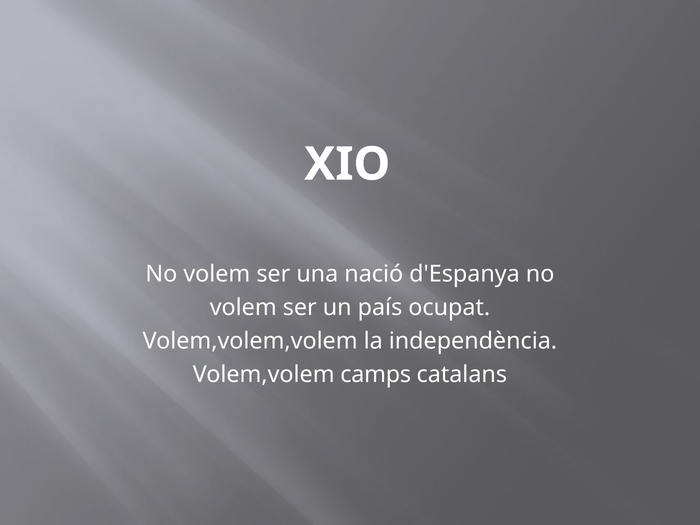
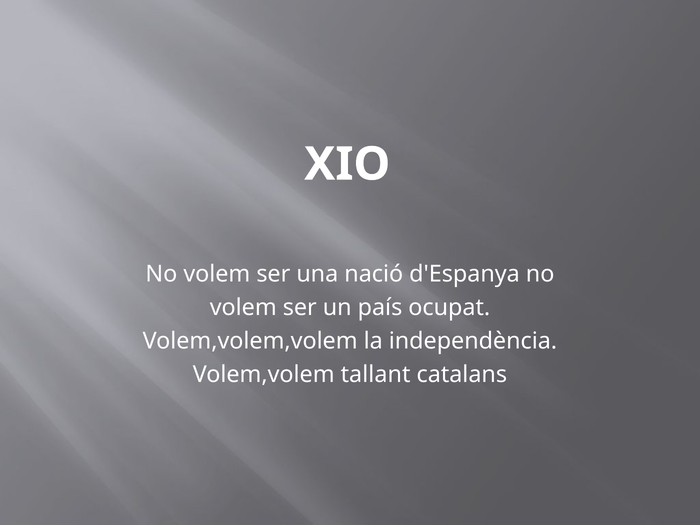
camps: camps -> tallant
